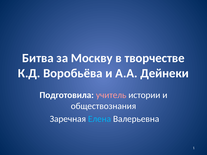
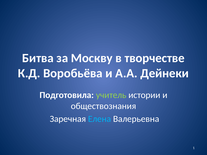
учитель colour: pink -> light green
